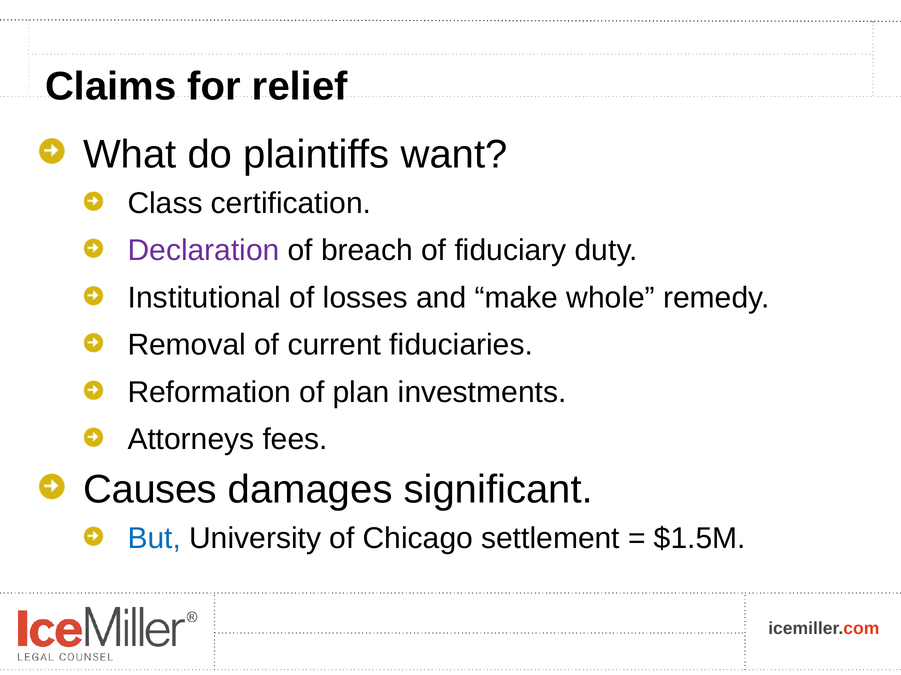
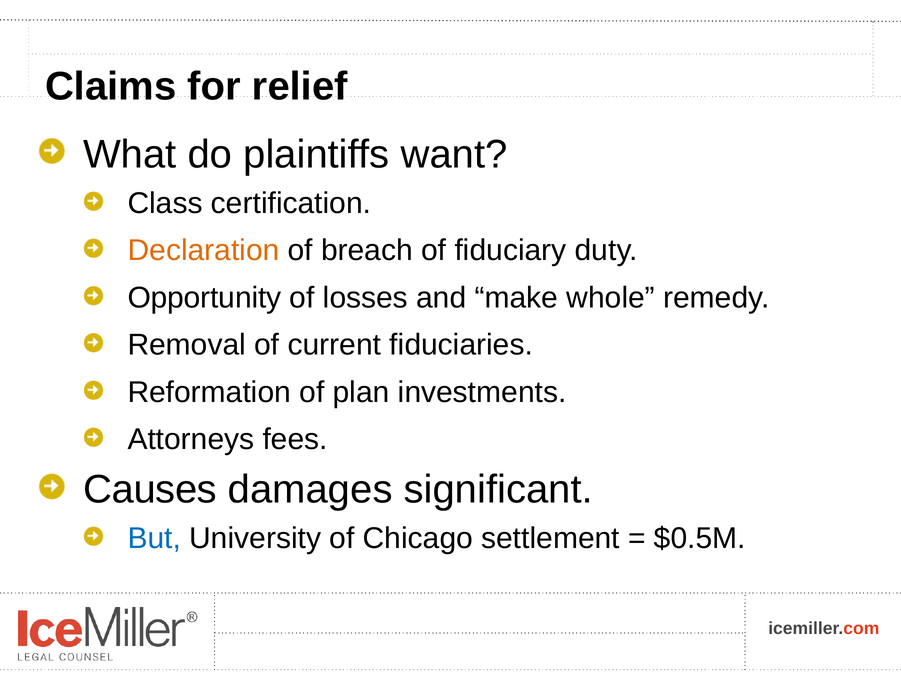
Declaration colour: purple -> orange
Institutional: Institutional -> Opportunity
$1.5M: $1.5M -> $0.5M
